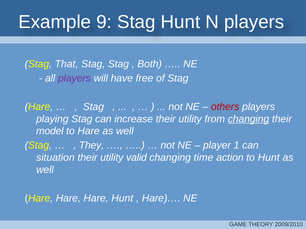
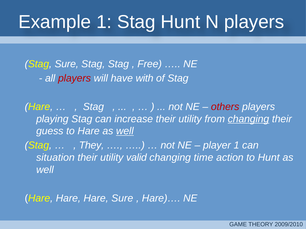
Example 9: 9 -> 1
Stag That: That -> Sure
Both: Both -> Free
players at (75, 78) colour: purple -> red
free: free -> with
model: model -> guess
well at (125, 131) underline: none -> present
Hare Hunt: Hunt -> Sure
